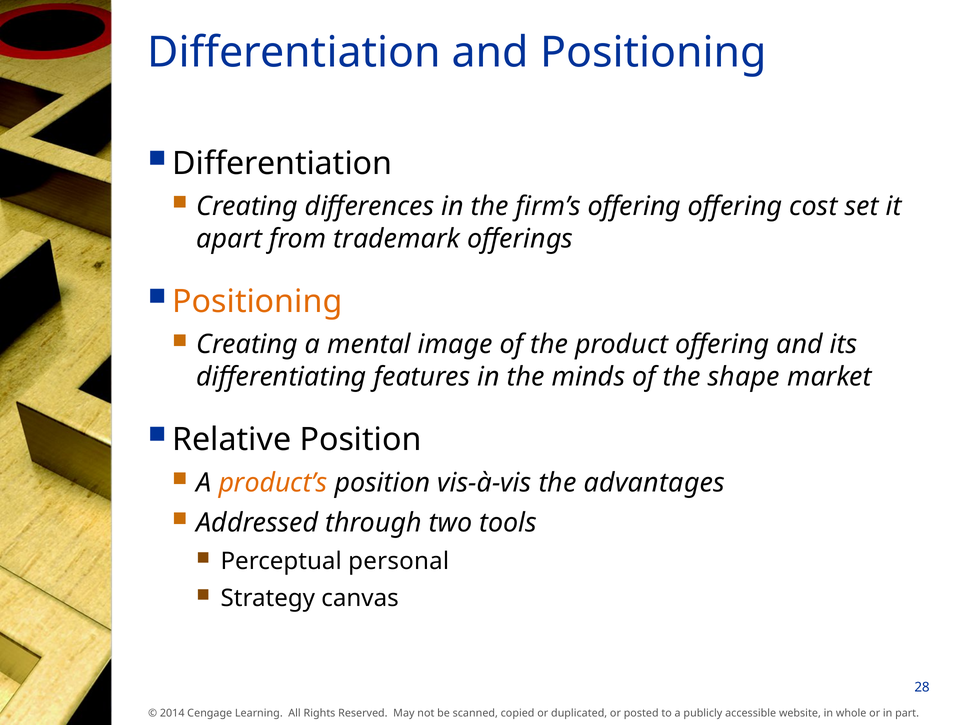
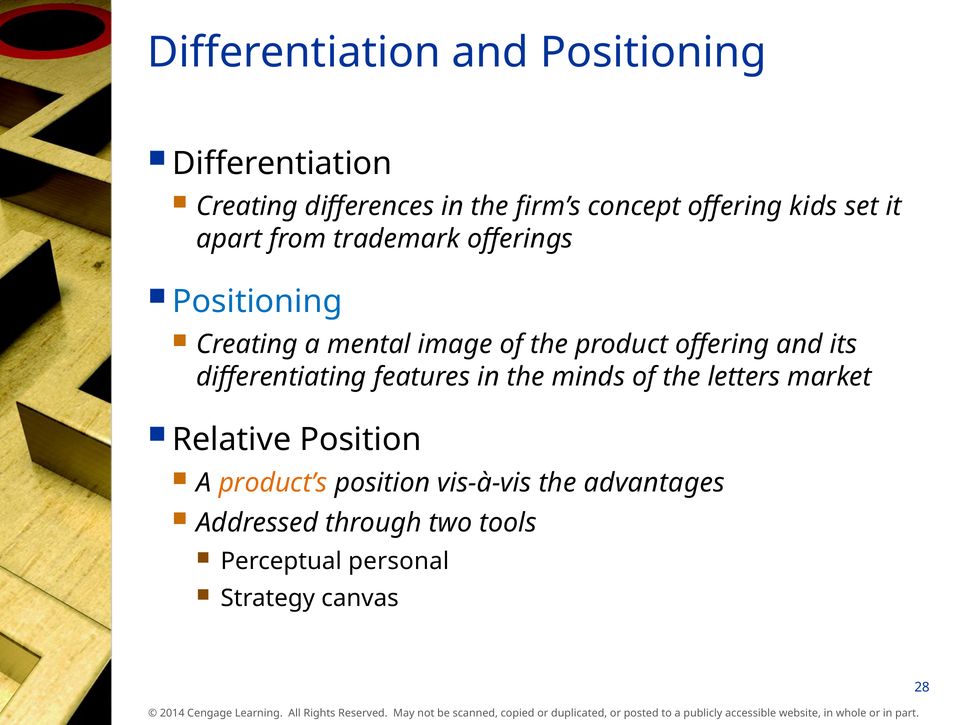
firm’s offering: offering -> concept
cost: cost -> kids
Positioning at (257, 301) colour: orange -> blue
shape: shape -> letters
